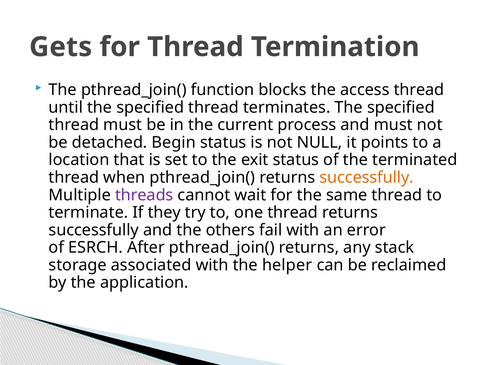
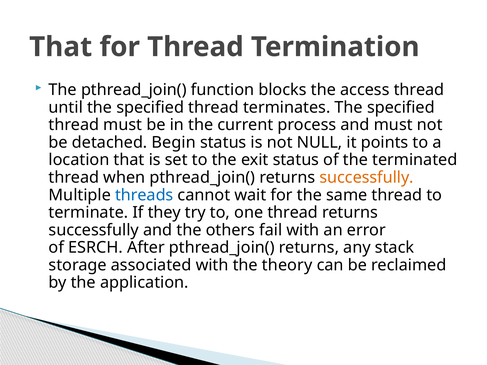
Gets at (61, 47): Gets -> That
threads colour: purple -> blue
helper: helper -> theory
